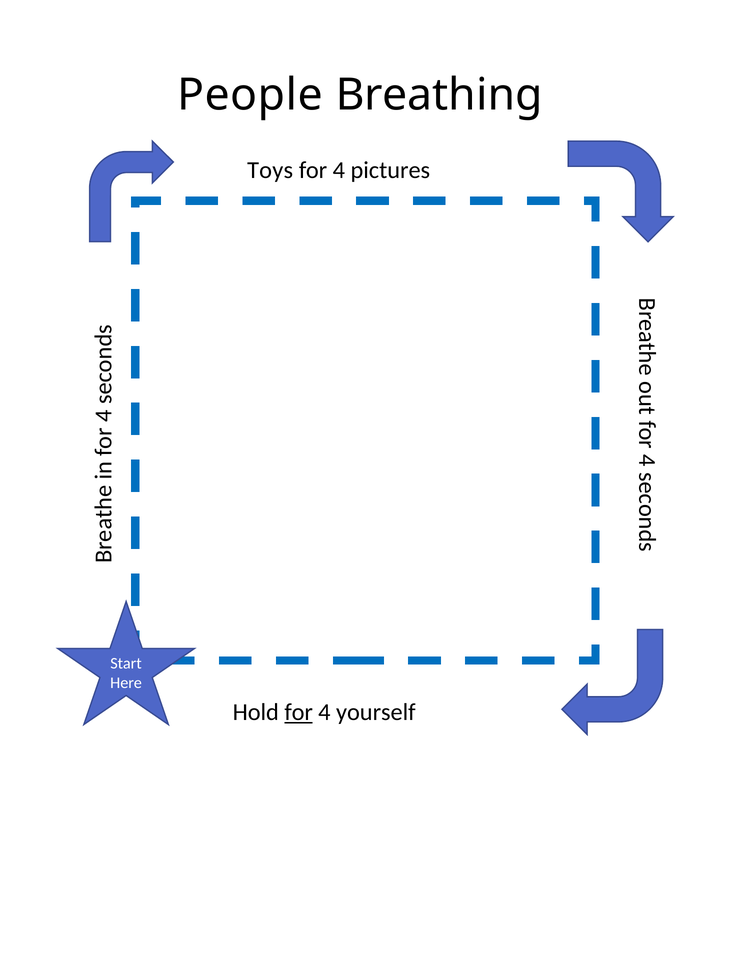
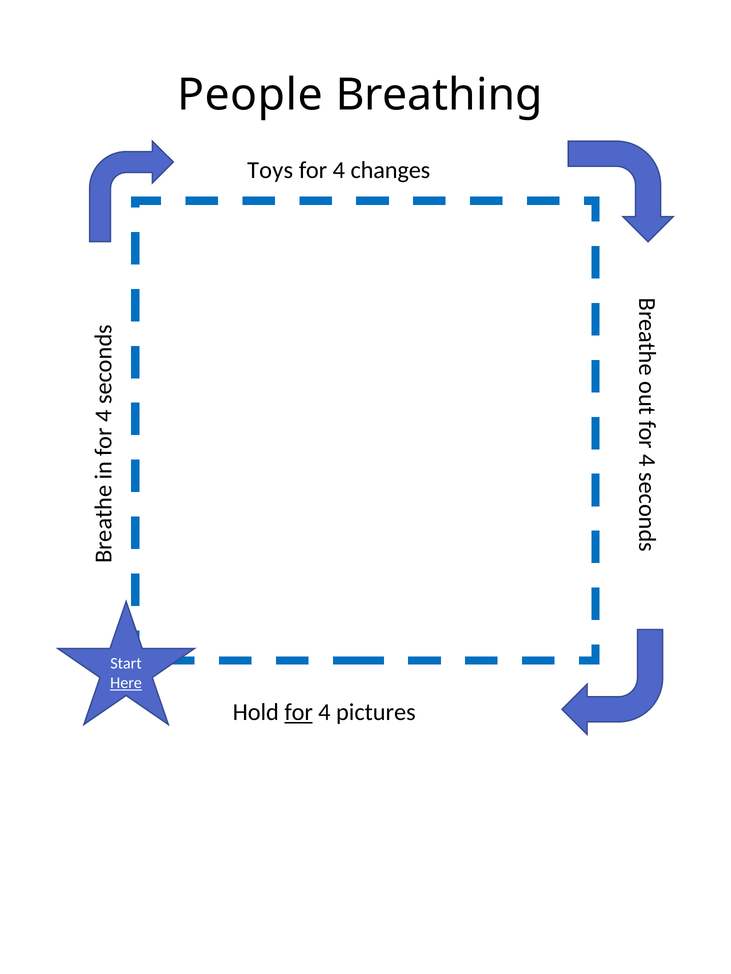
pictures: pictures -> changes
Here underline: none -> present
yourself: yourself -> pictures
